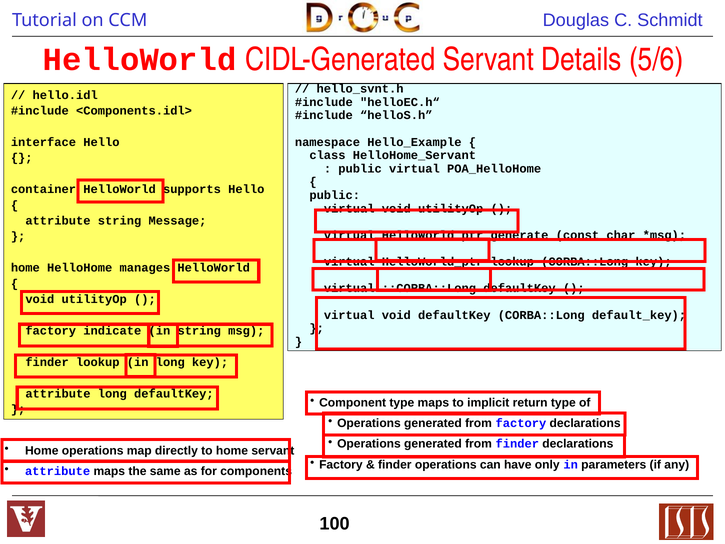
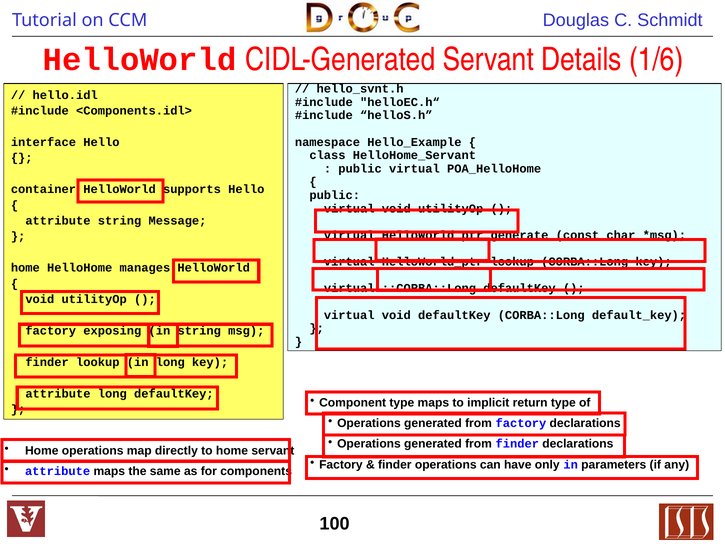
5/6: 5/6 -> 1/6
indicate: indicate -> exposing
